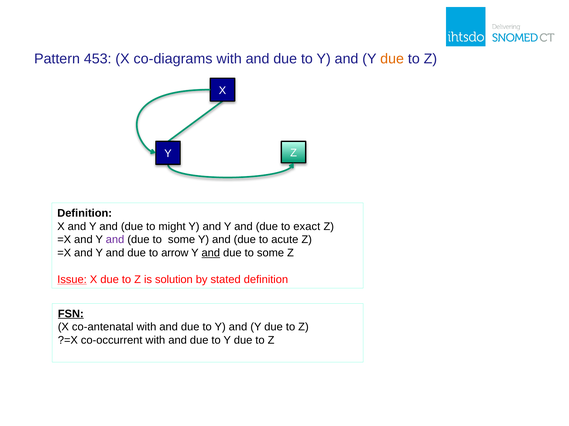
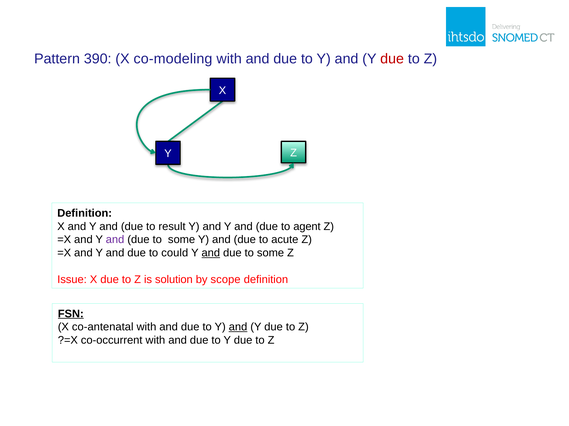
453: 453 -> 390
co-diagrams: co-diagrams -> co-modeling
due at (392, 59) colour: orange -> red
might: might -> result
exact: exact -> agent
arrow: arrow -> could
Issue underline: present -> none
stated: stated -> scope
and at (238, 328) underline: none -> present
